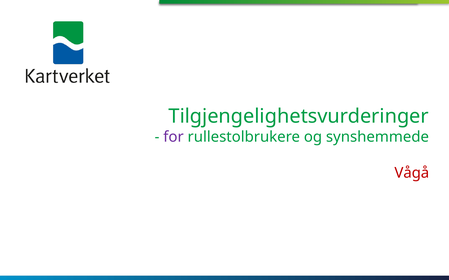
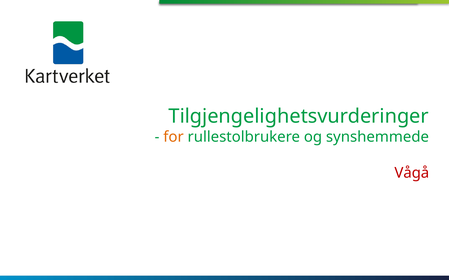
for colour: purple -> orange
